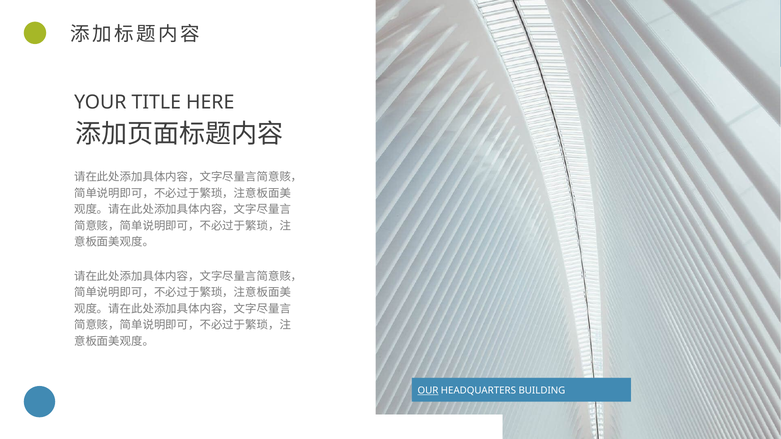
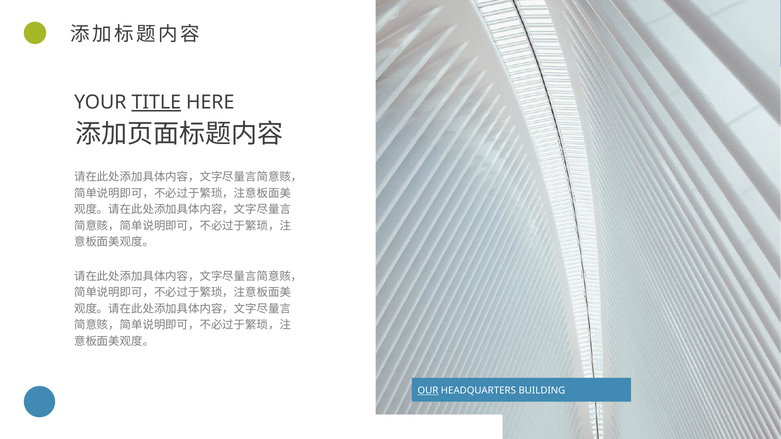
TITLE underline: none -> present
